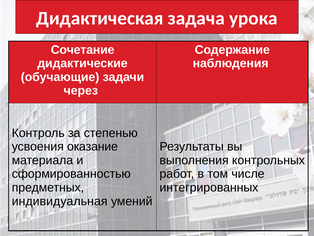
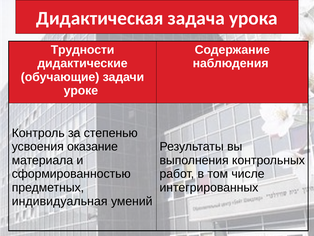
Сочетание: Сочетание -> Трудности
через: через -> уроке
